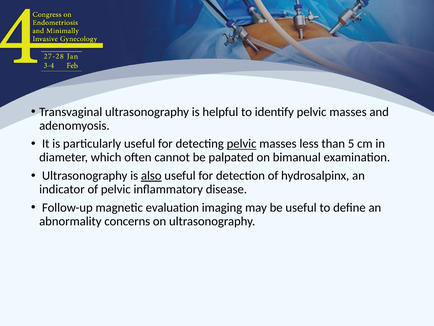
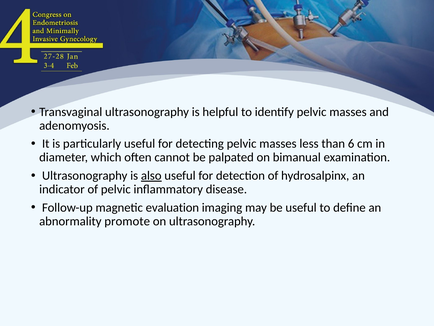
pelvic at (242, 144) underline: present -> none
5: 5 -> 6
concerns: concerns -> promote
